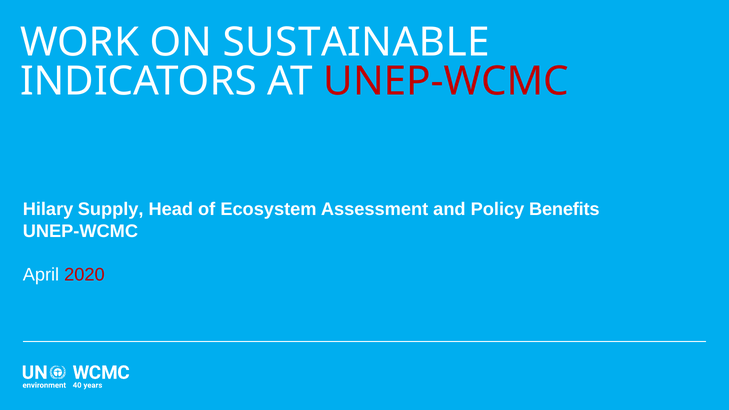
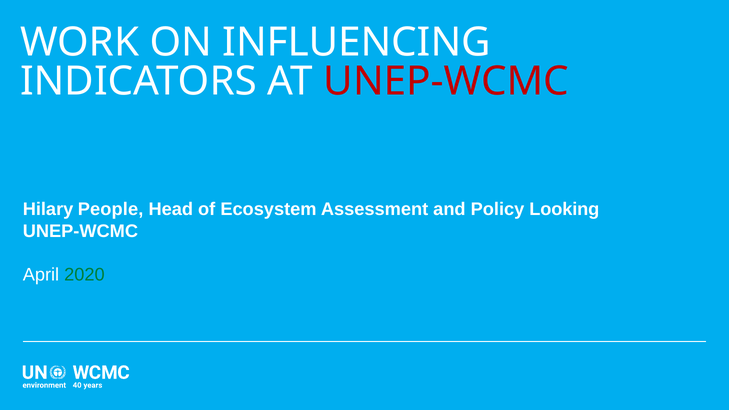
SUSTAINABLE: SUSTAINABLE -> INFLUENCING
Supply: Supply -> People
Benefits: Benefits -> Looking
2020 colour: red -> green
